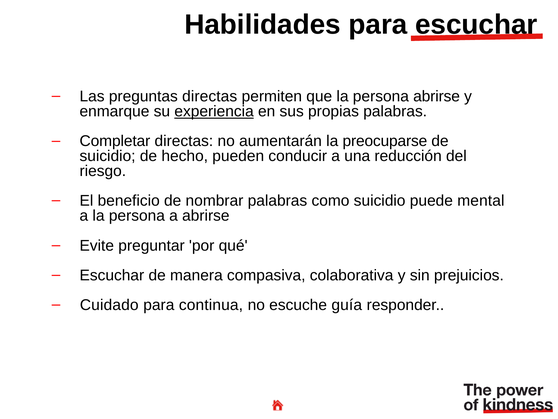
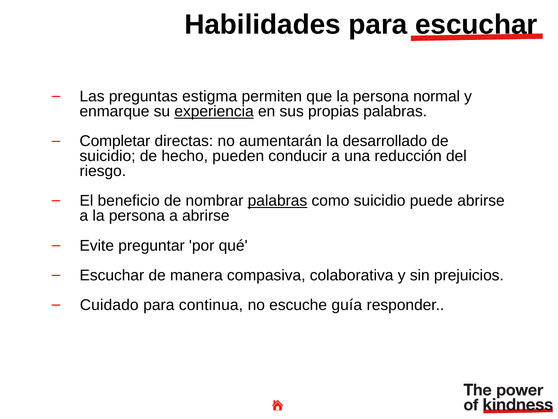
preguntas directas: directas -> estigma
persona abrirse: abrirse -> normal
preocuparse: preocuparse -> desarrollado
palabras at (277, 201) underline: none -> present
puede mental: mental -> abrirse
